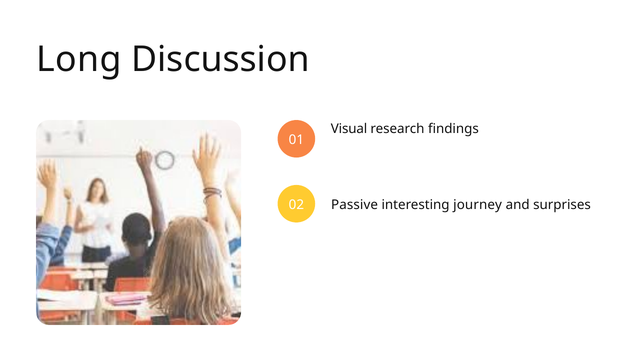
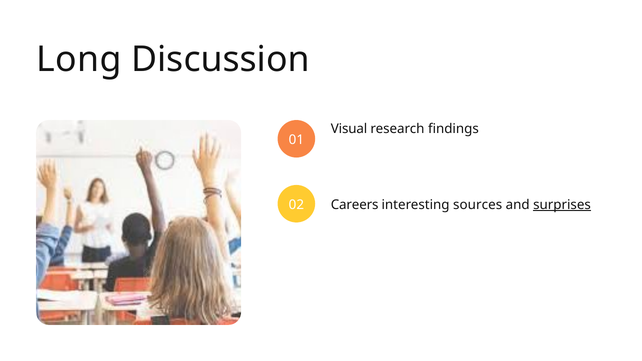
Passive: Passive -> Careers
journey: journey -> sources
surprises underline: none -> present
